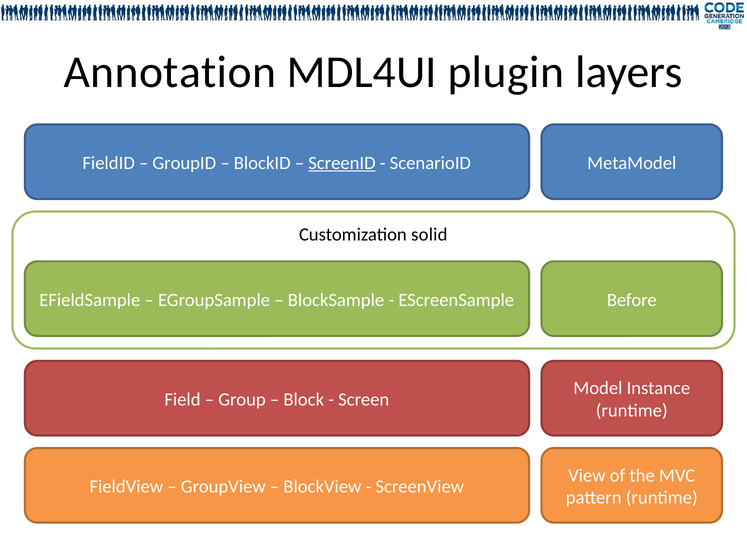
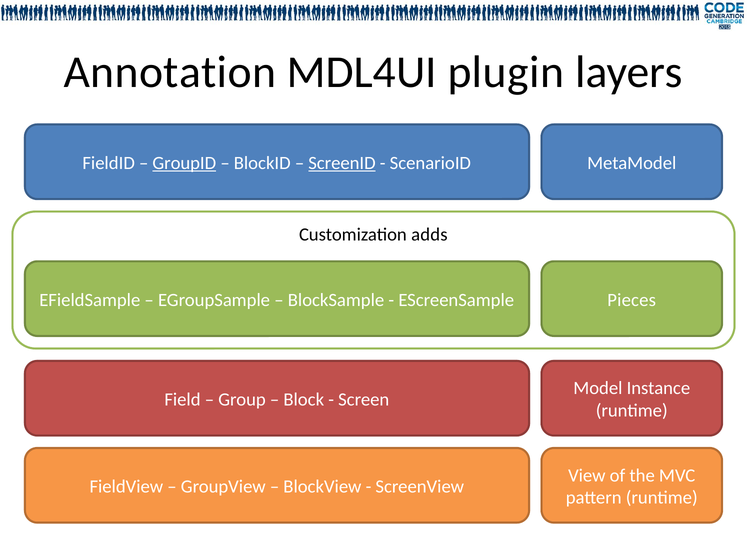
GroupID underline: none -> present
solid: solid -> adds
Before: Before -> Pieces
